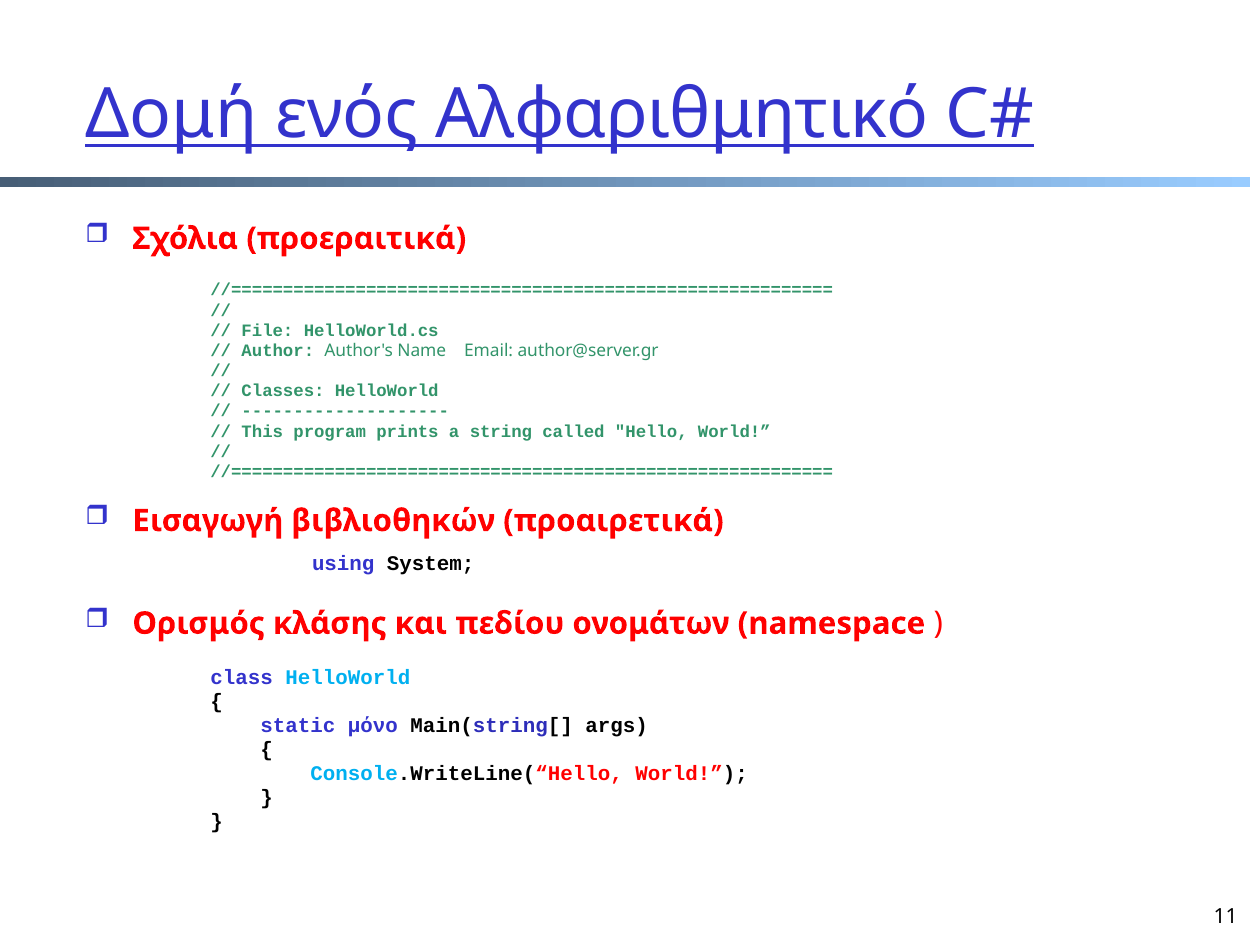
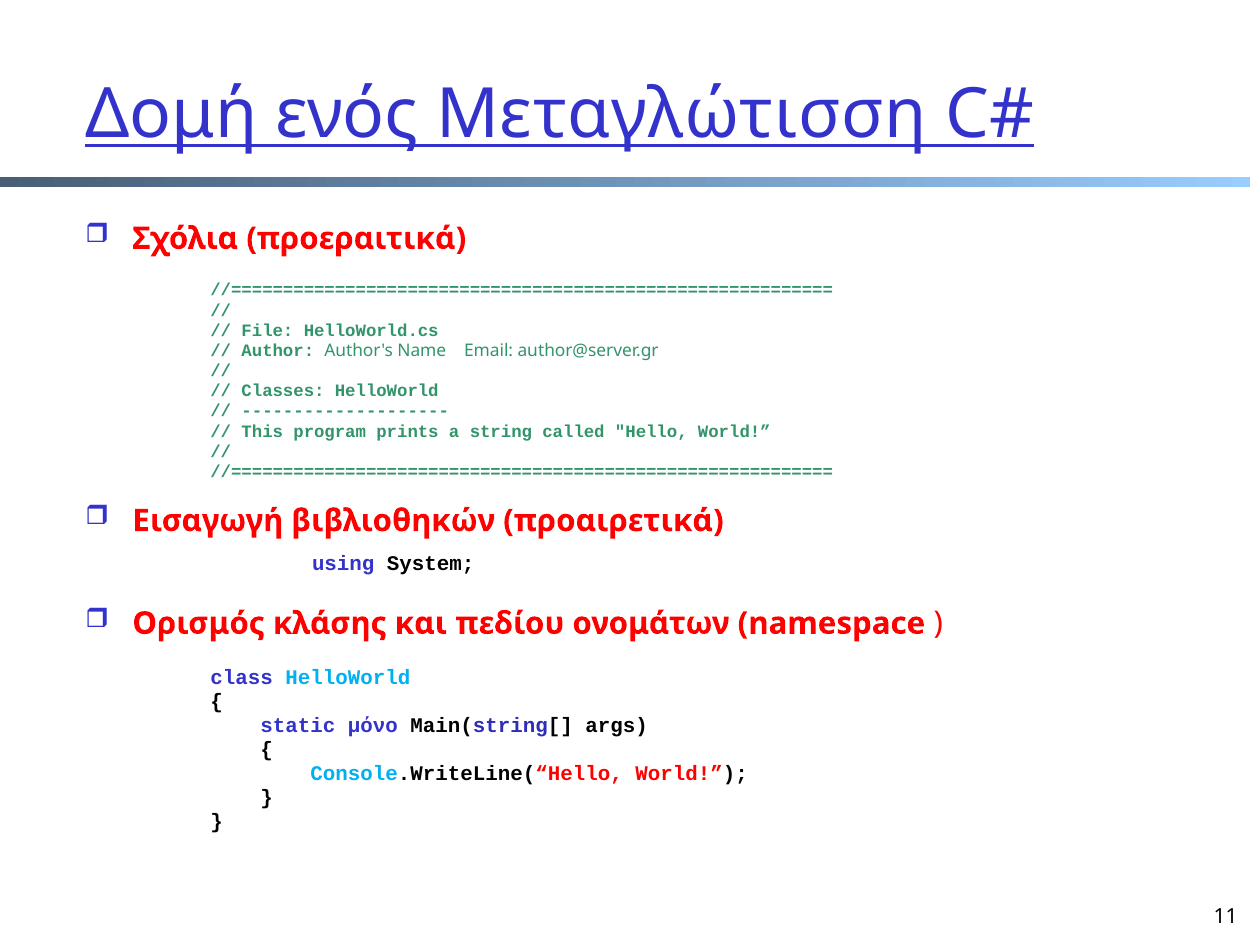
Αλφαριθμητικό: Αλφαριθμητικό -> Μεταγλώτισση
